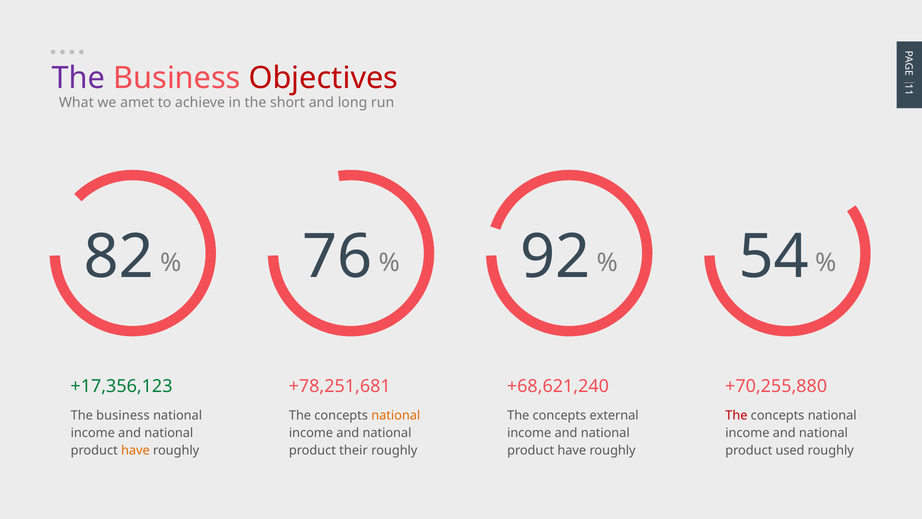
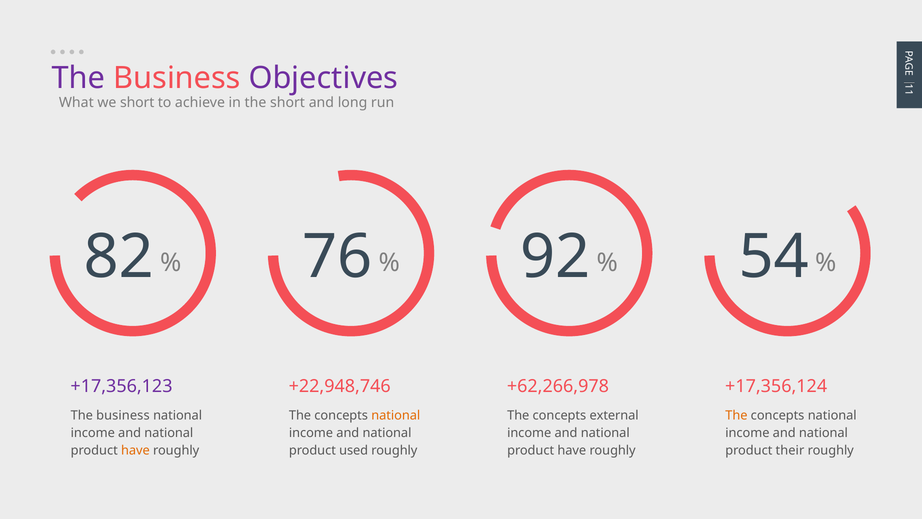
Objectives colour: red -> purple
we amet: amet -> short
+17,356,123 colour: green -> purple
+78,251,681: +78,251,681 -> +22,948,746
+68,621,240: +68,621,240 -> +62,266,978
+70,255,880: +70,255,880 -> +17,356,124
The at (736, 415) colour: red -> orange
their: their -> used
used: used -> their
